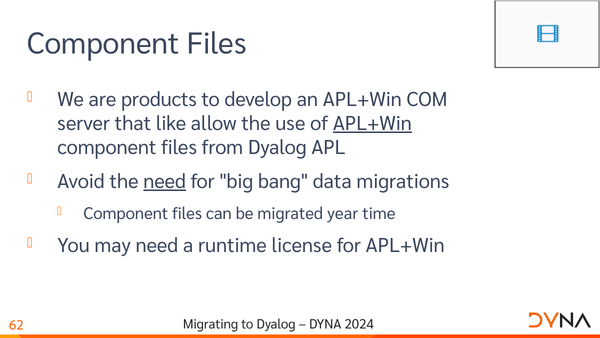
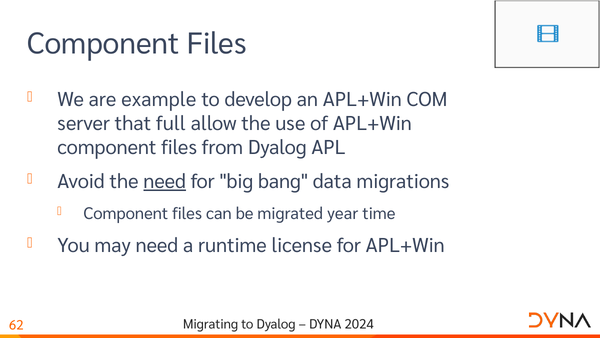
products: products -> example
like: like -> full
APL+Win at (372, 123) underline: present -> none
